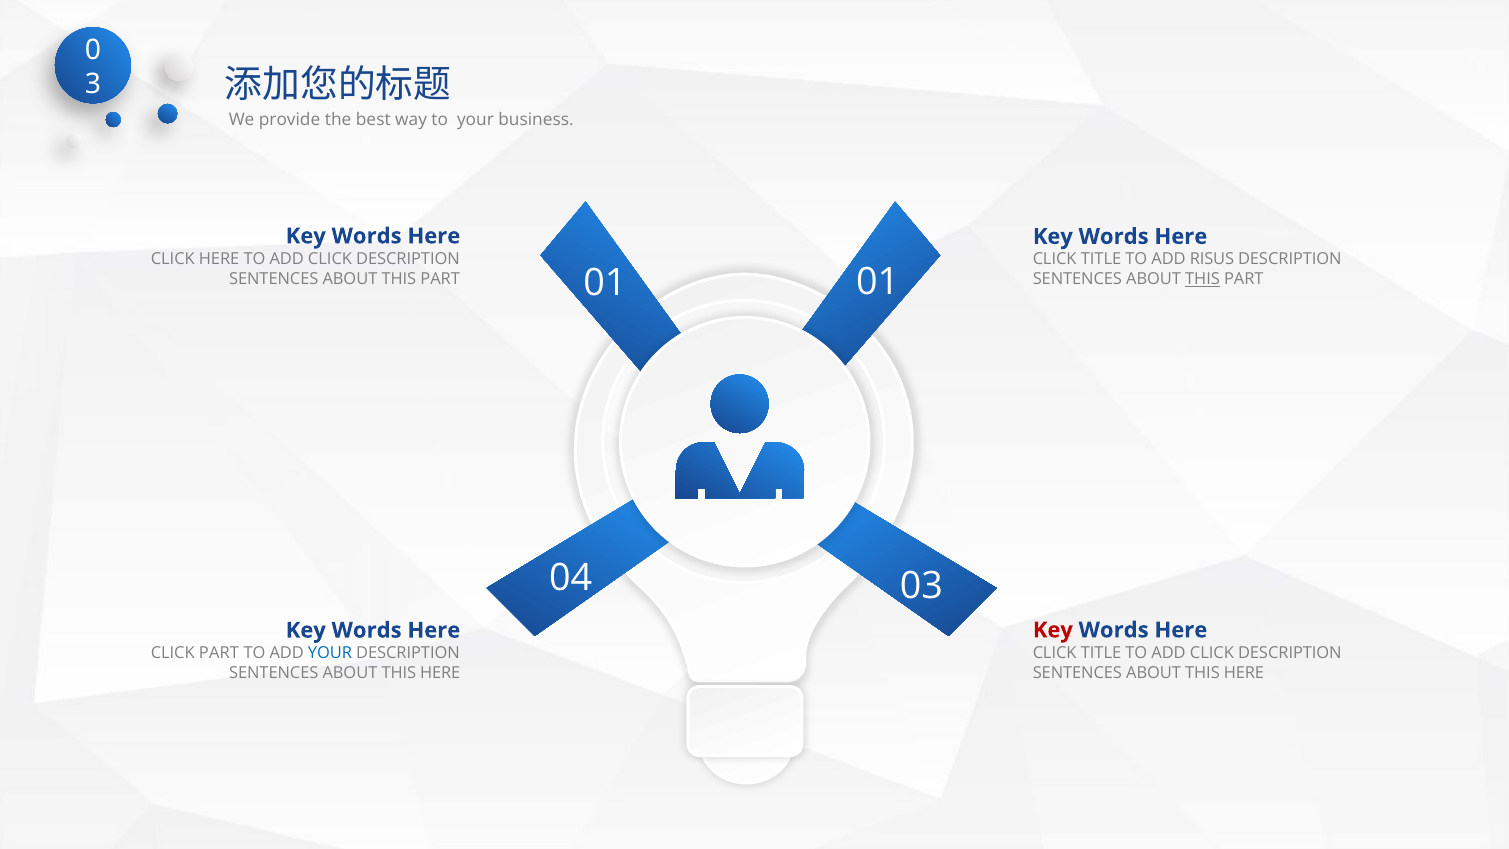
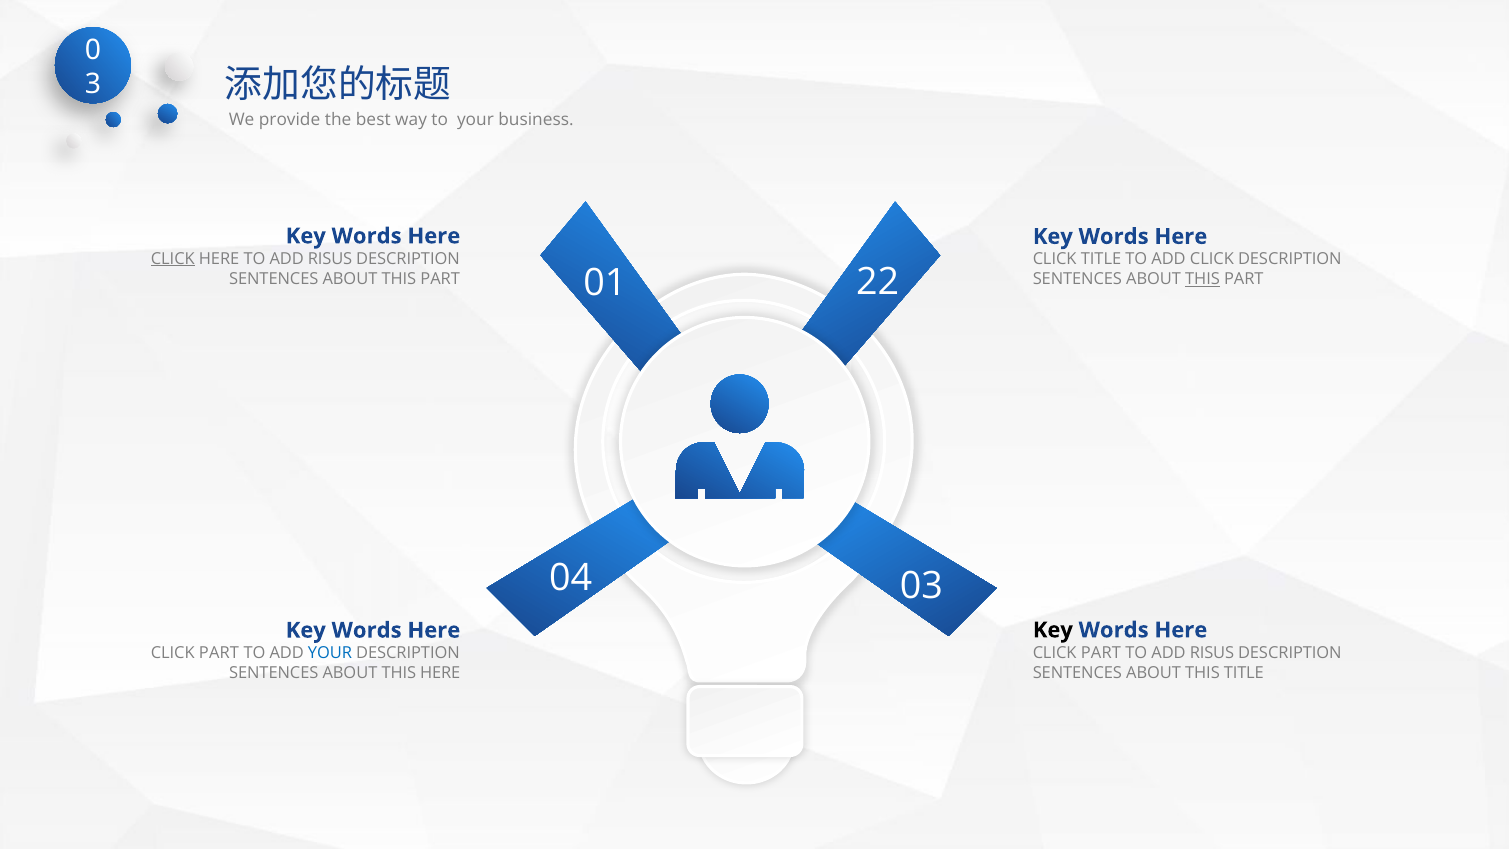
CLICK at (173, 259) underline: none -> present
HERE TO ADD CLICK: CLICK -> RISUS
ADD RISUS: RISUS -> CLICK
01 01: 01 -> 22
Key at (1053, 630) colour: red -> black
TITLE at (1101, 653): TITLE -> PART
CLICK at (1212, 653): CLICK -> RISUS
HERE at (1244, 672): HERE -> TITLE
